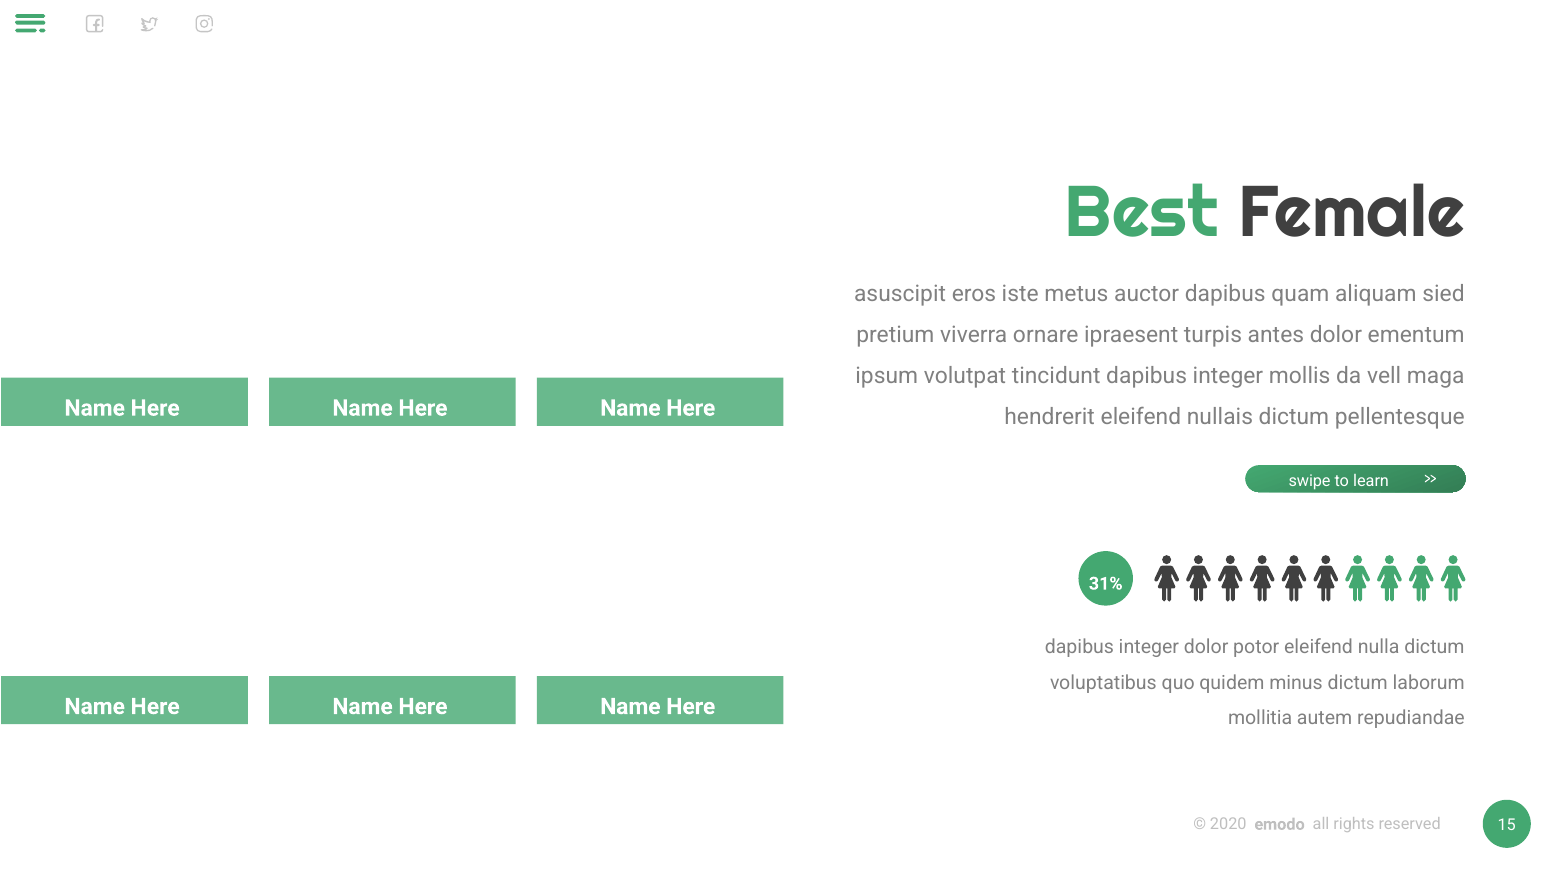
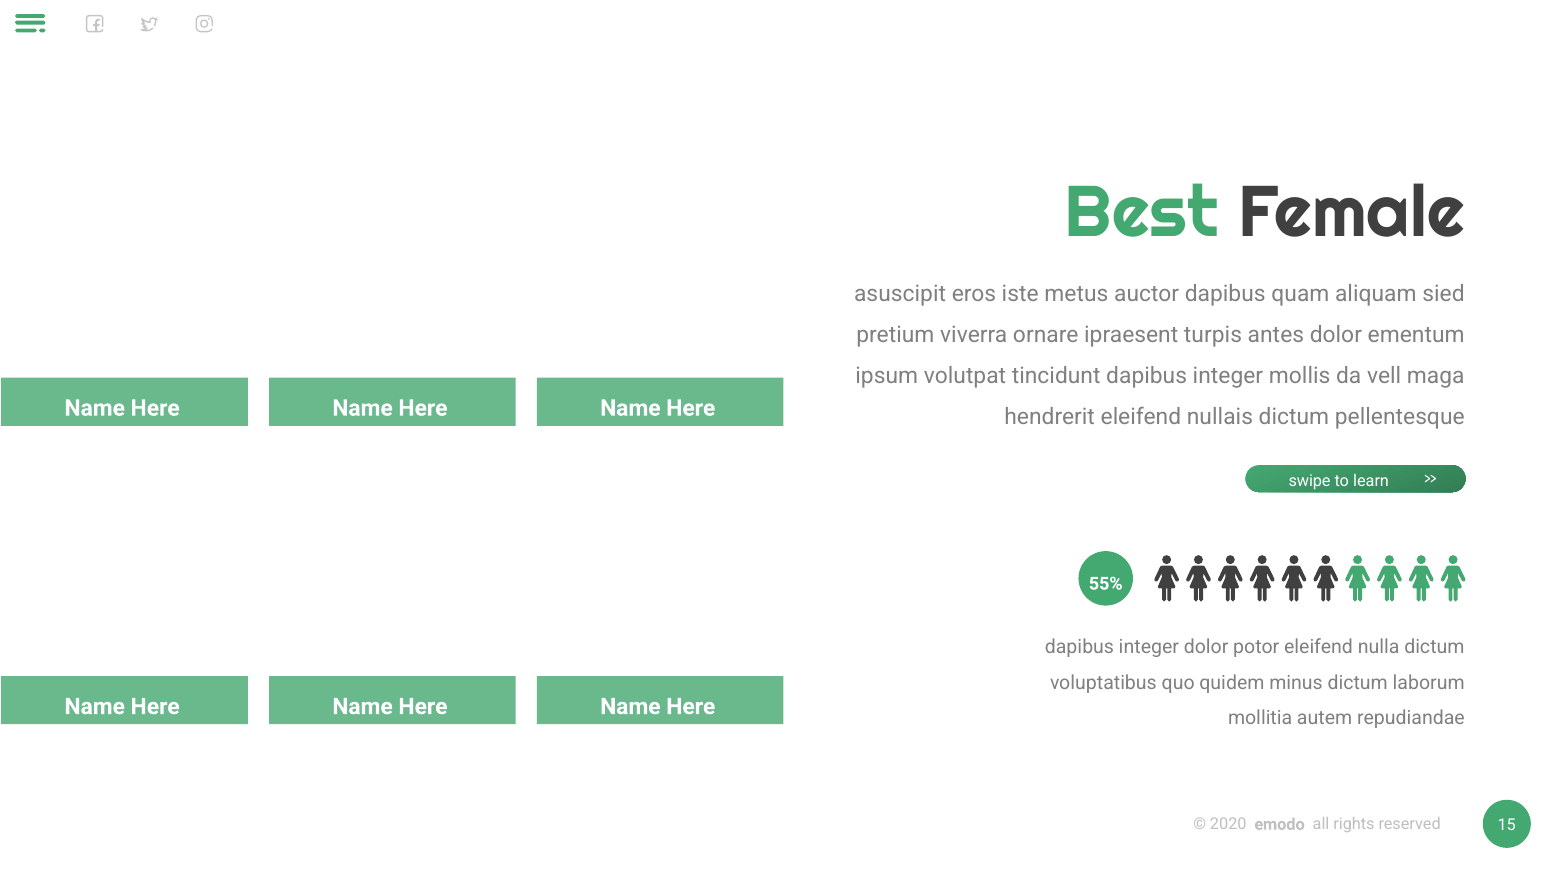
31%: 31% -> 55%
